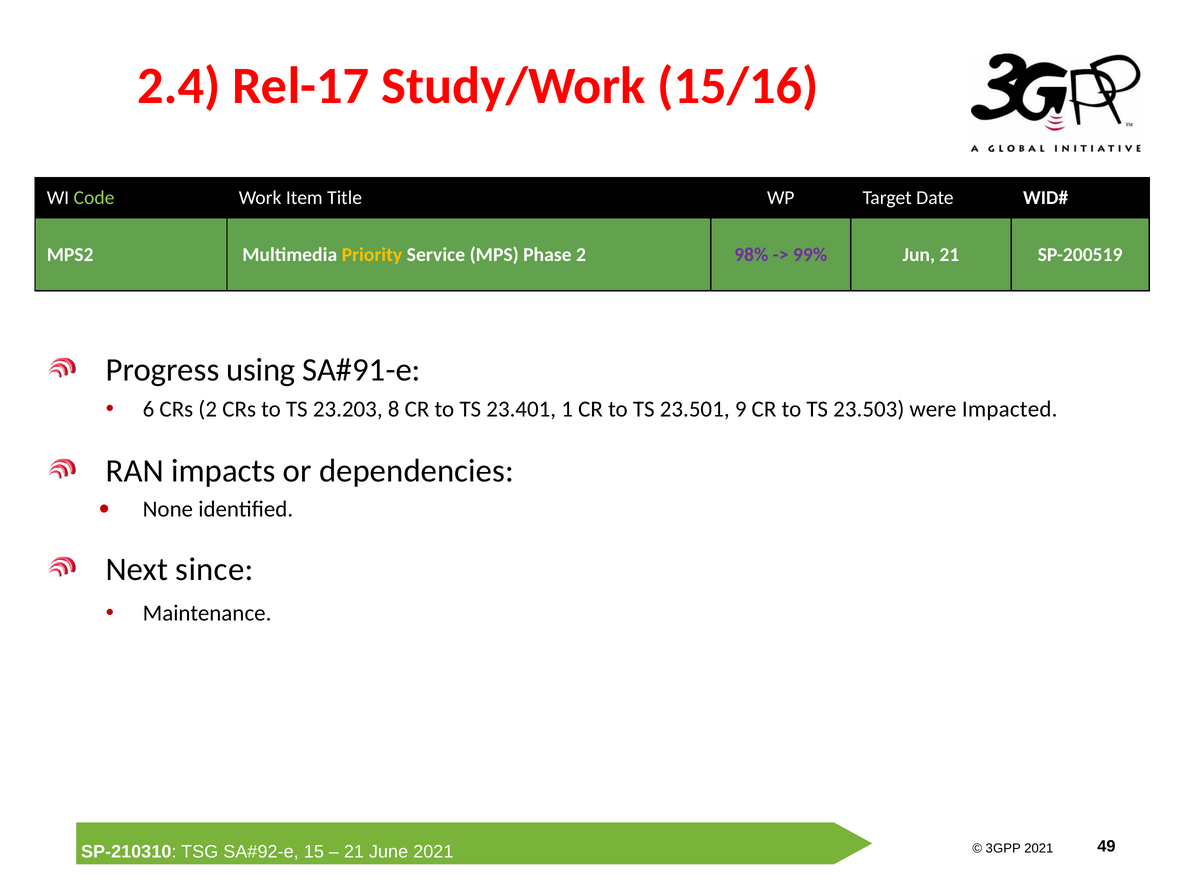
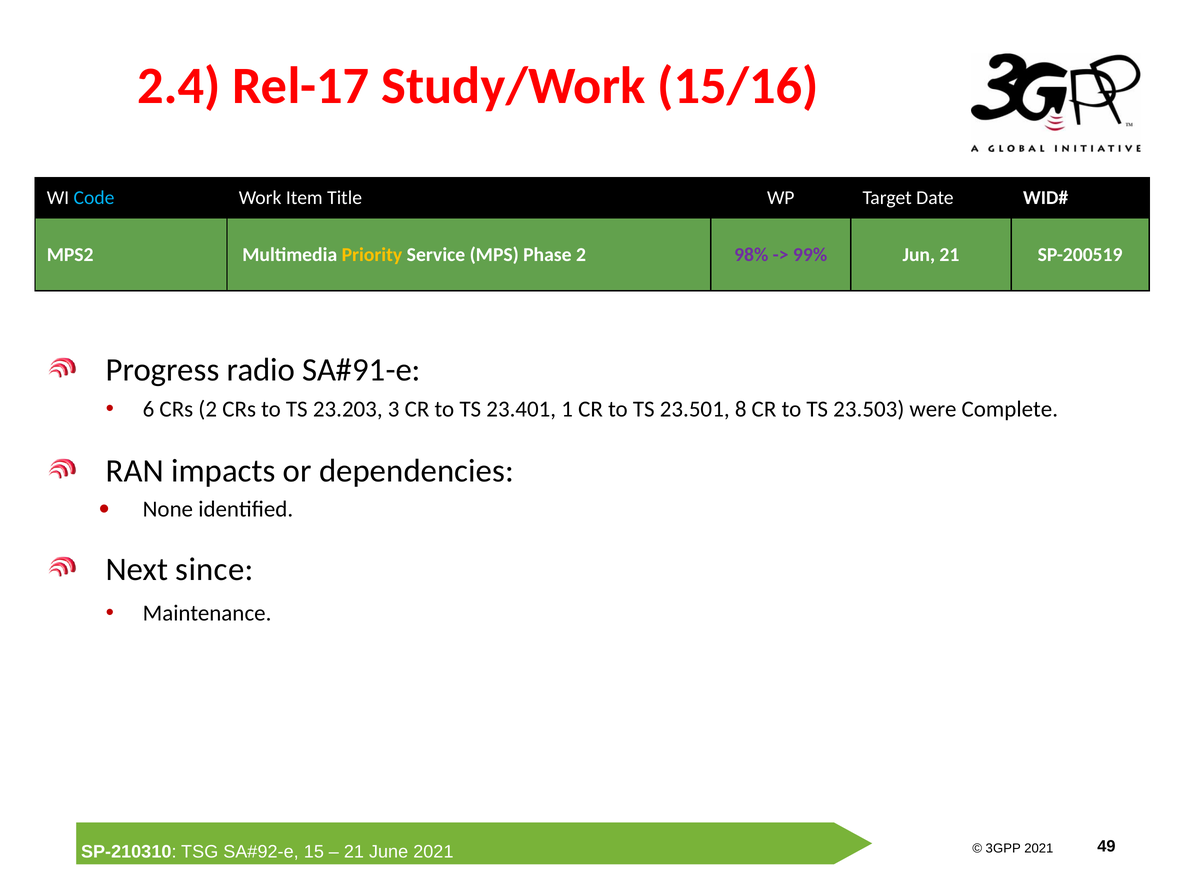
Code colour: light green -> light blue
using: using -> radio
8: 8 -> 3
9: 9 -> 8
Impacted: Impacted -> Complete
